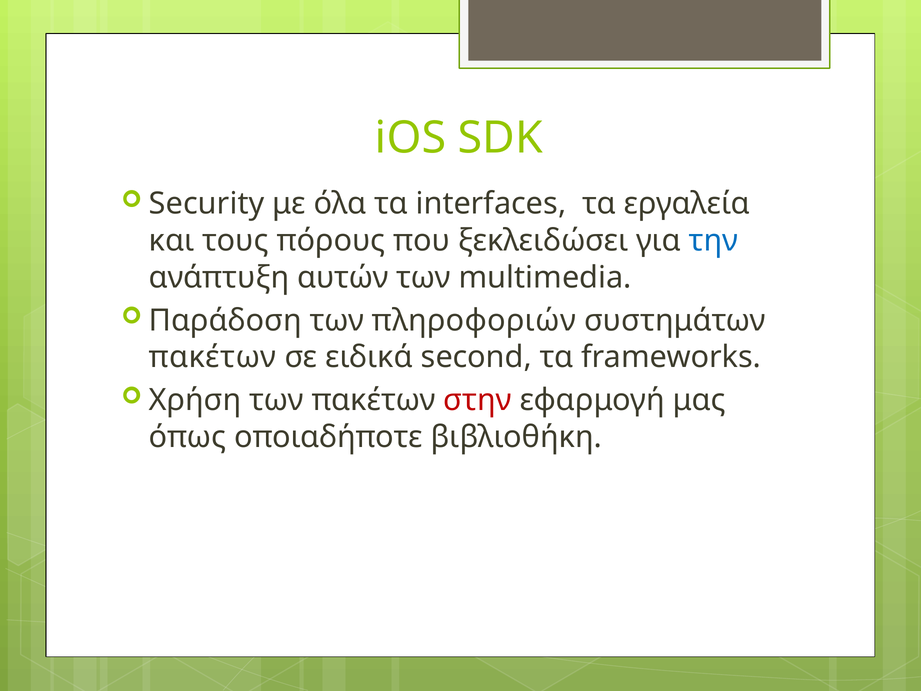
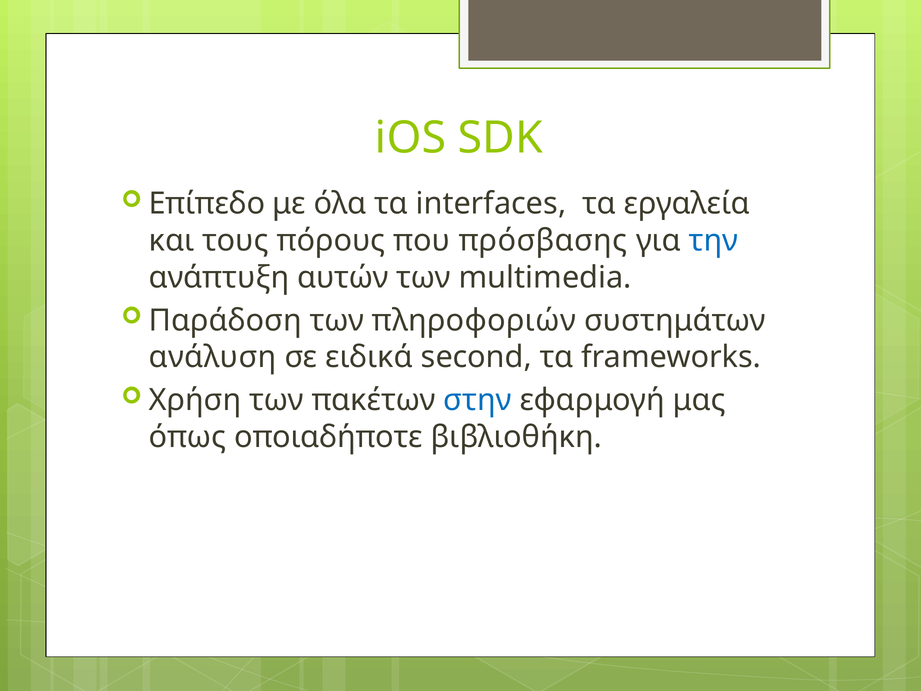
Security: Security -> Επίπεδο
ξεκλειδώσει: ξεκλειδώσει -> πρόσβασης
πακέτων at (213, 357): πακέτων -> ανάλυση
στην colour: red -> blue
